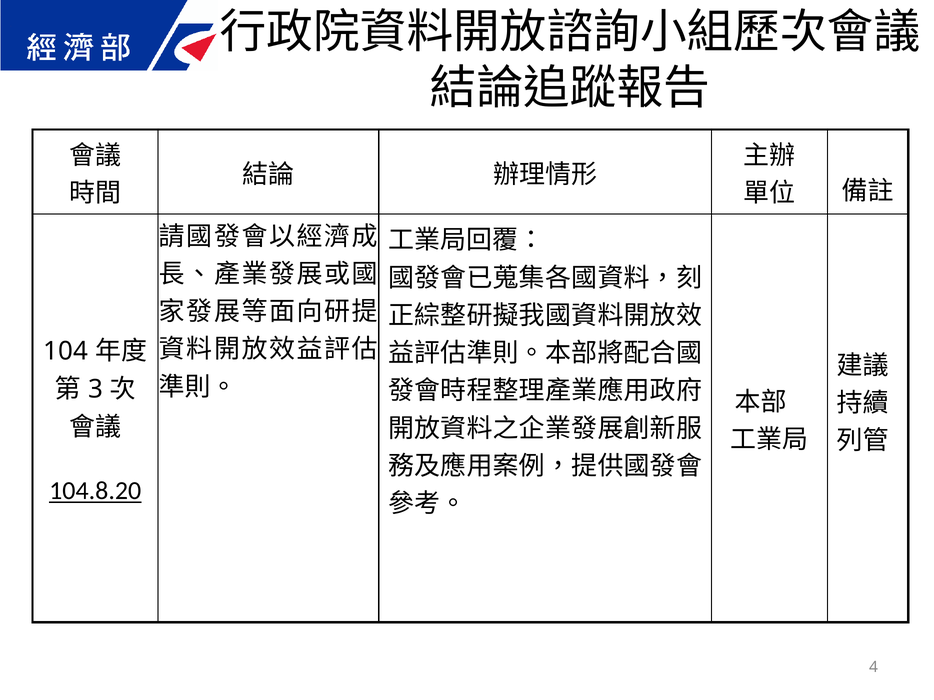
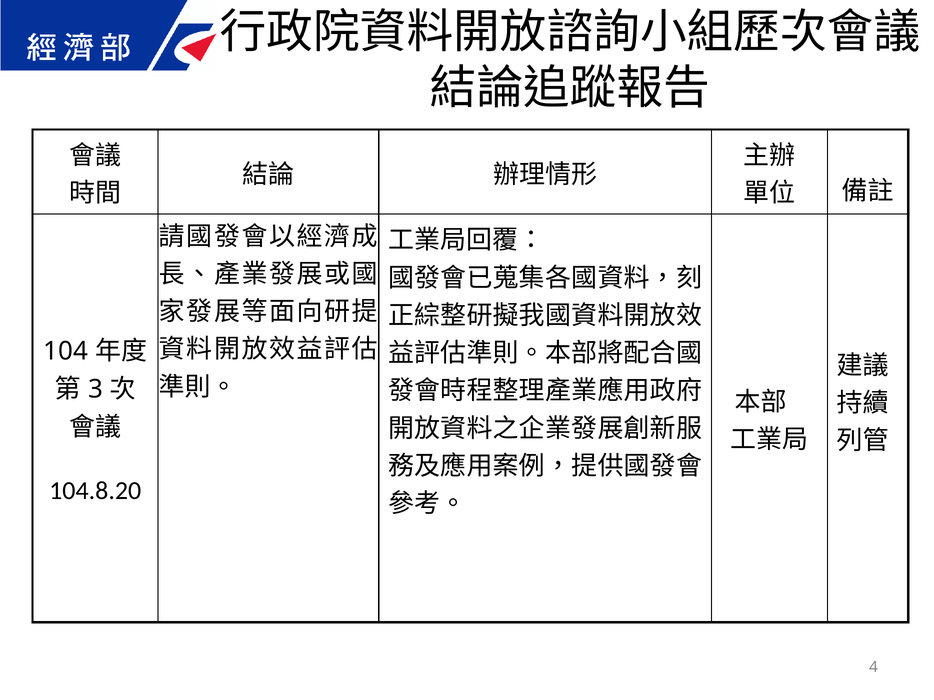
104.8.20 underline: present -> none
